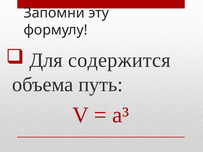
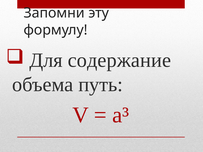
содержится: содержится -> содержание
